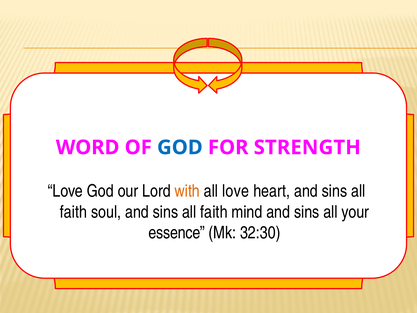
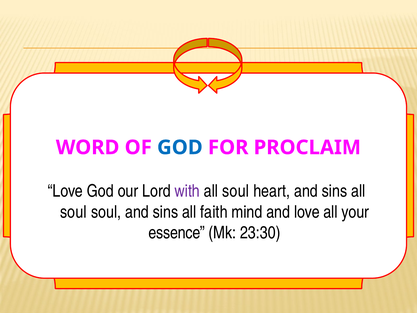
STRENGTH: STRENGTH -> PROCLAIM
with colour: orange -> purple
love at (236, 191): love -> soul
faith at (73, 212): faith -> soul
mind and sins: sins -> love
32:30: 32:30 -> 23:30
